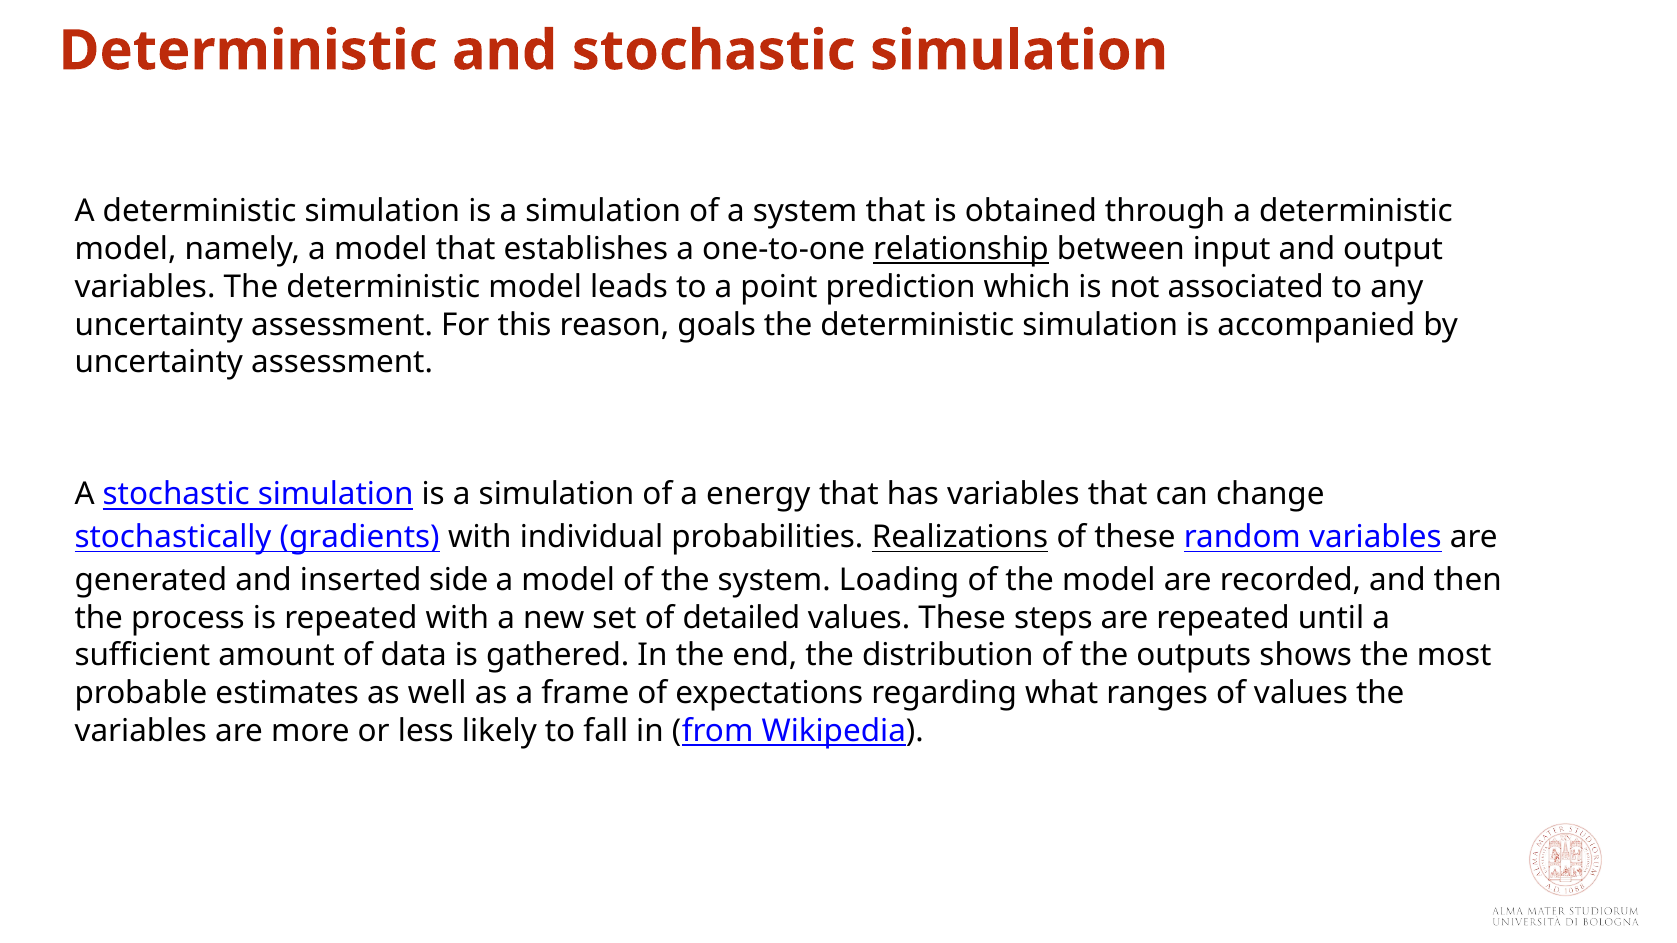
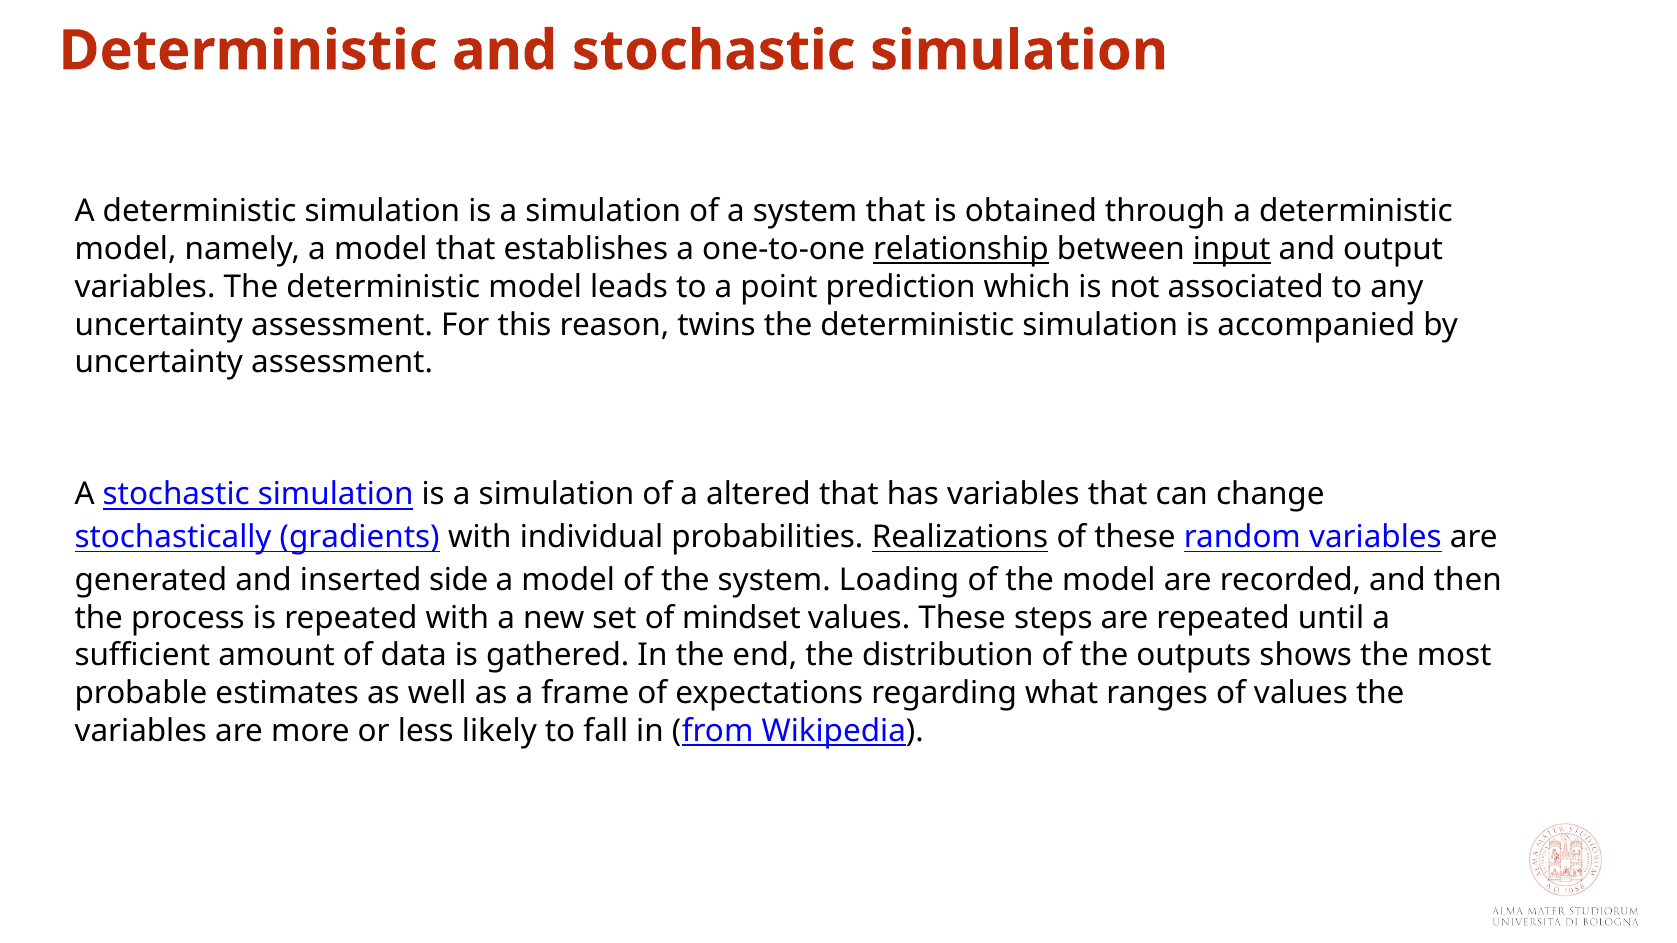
input underline: none -> present
goals: goals -> twins
energy: energy -> altered
detailed: detailed -> mindset
